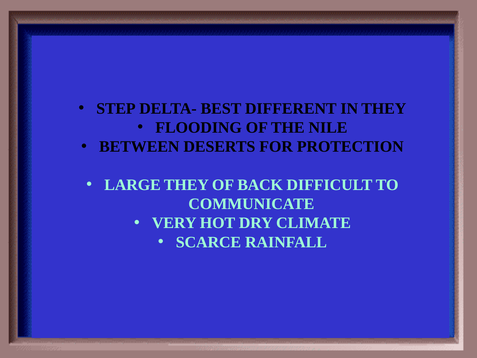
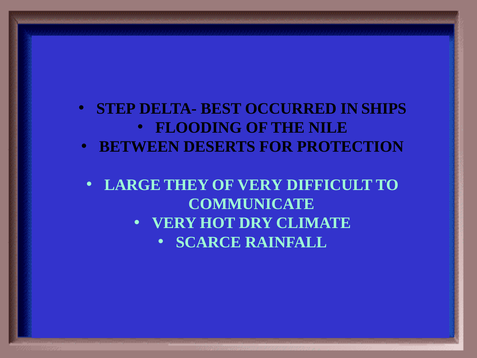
DIFFERENT: DIFFERENT -> OCCURRED
IN THEY: THEY -> SHIPS
OF BACK: BACK -> VERY
